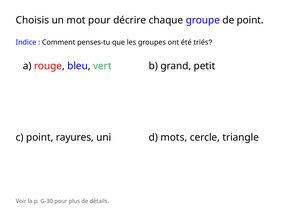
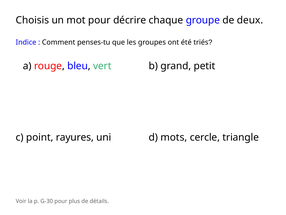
de point: point -> deux
